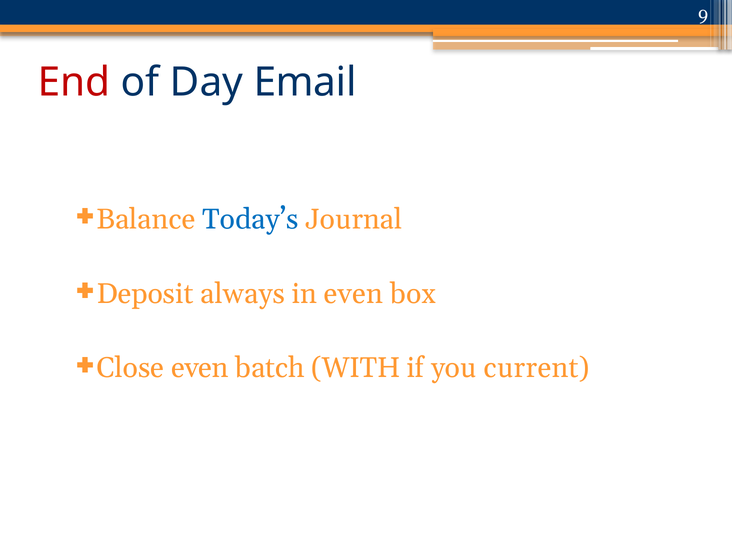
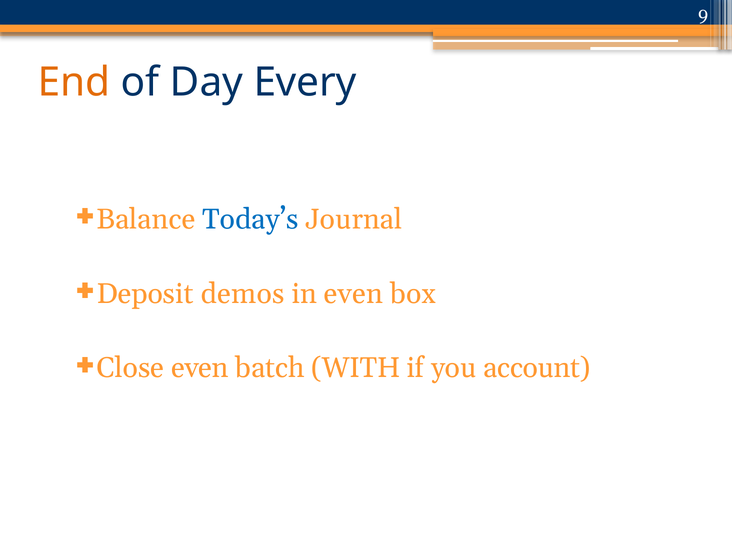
End colour: red -> orange
Email: Email -> Every
always: always -> demos
current: current -> account
